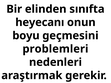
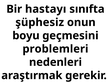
elinden: elinden -> hastayı
heyecanı: heyecanı -> şüphesiz
